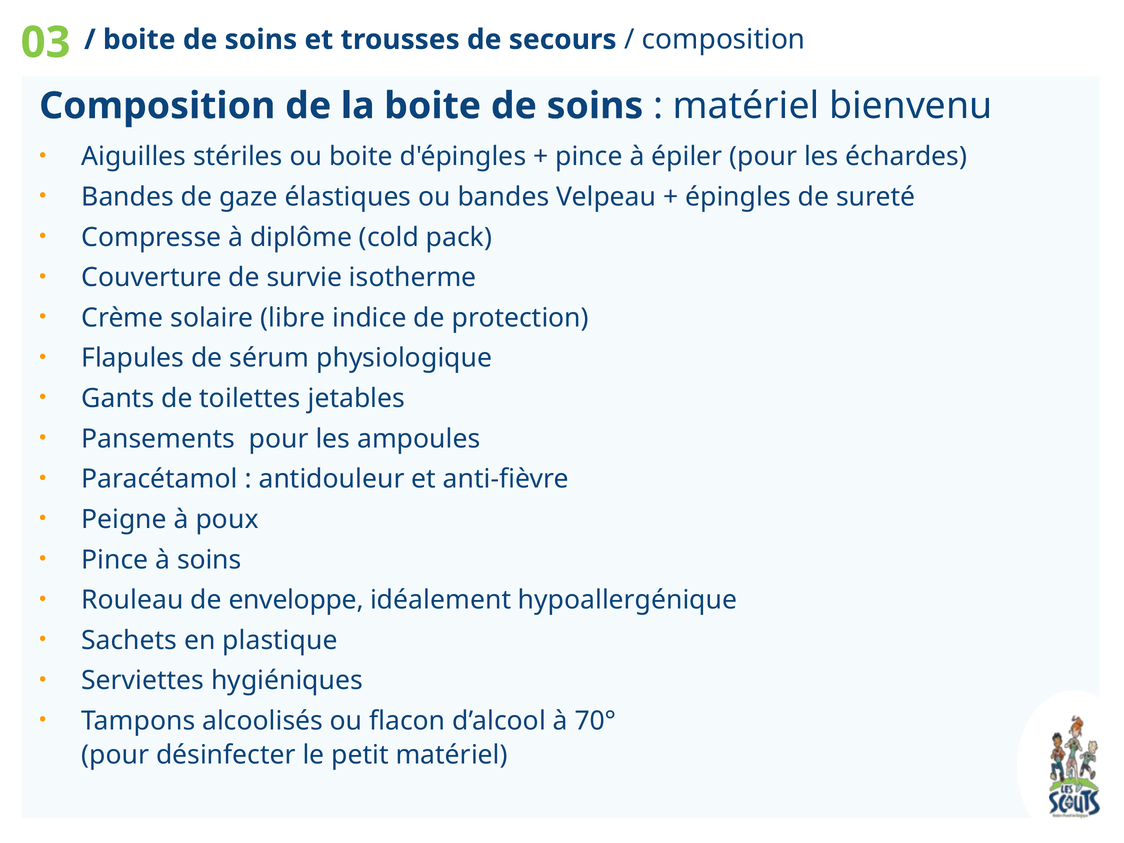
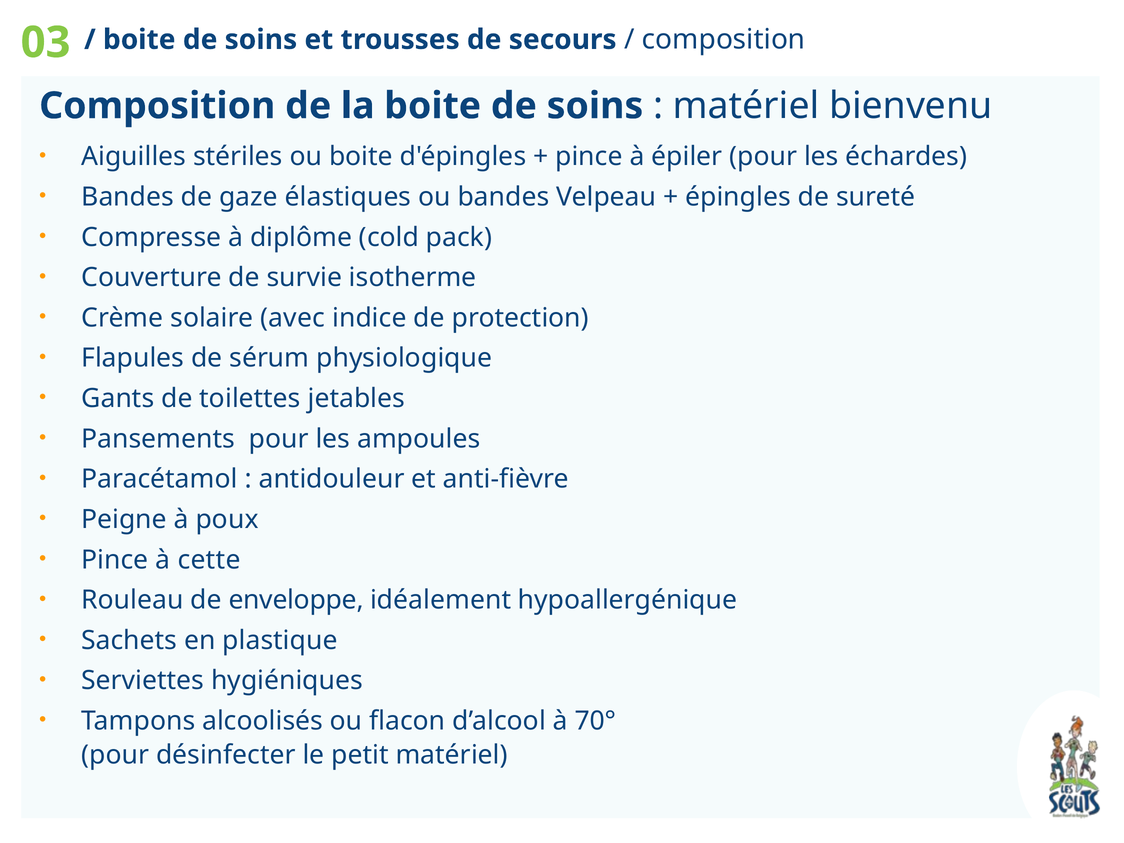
libre: libre -> avec
à soins: soins -> cette
